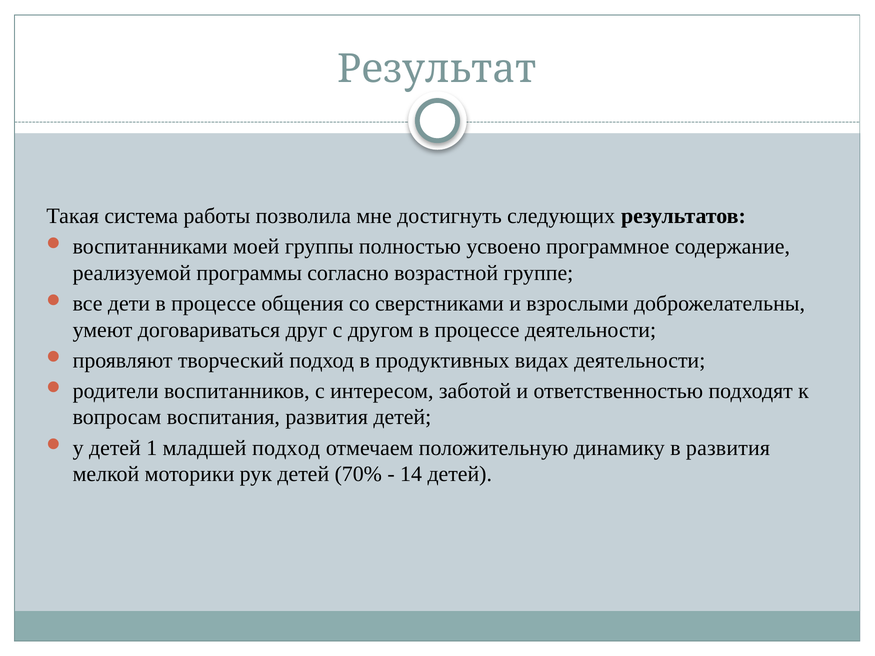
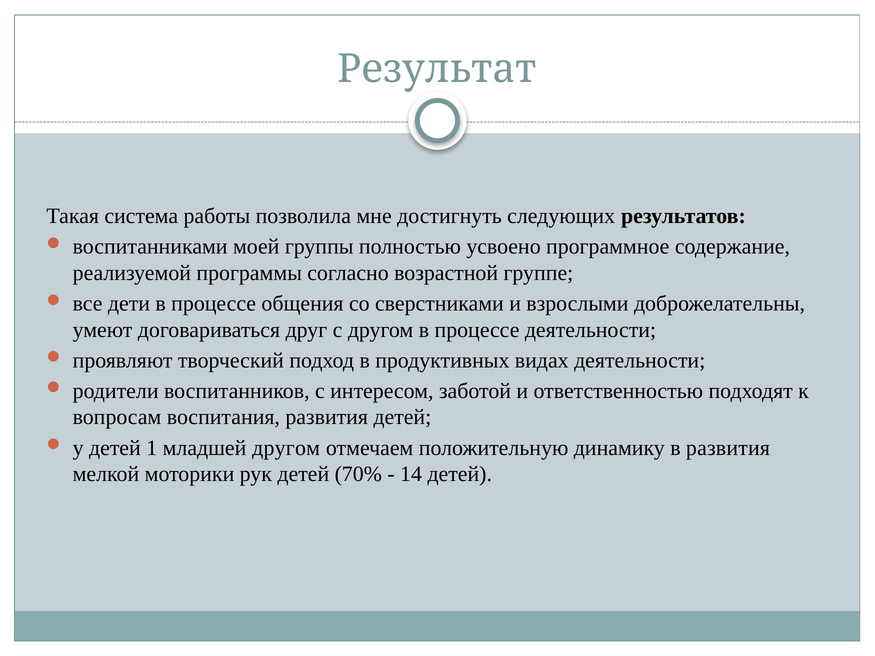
младшей подход: подход -> другом
